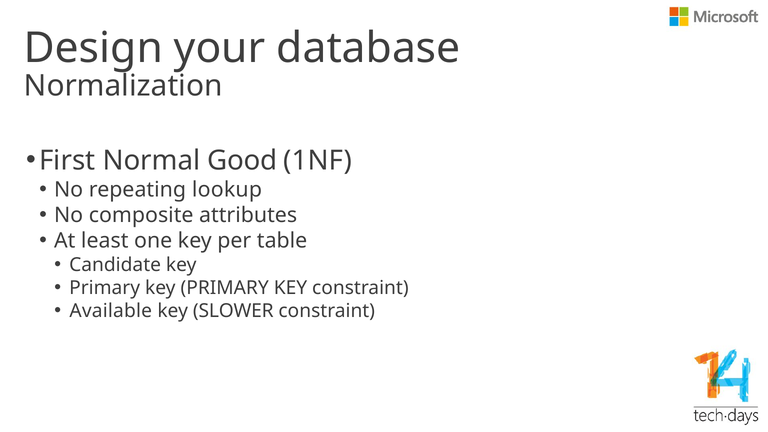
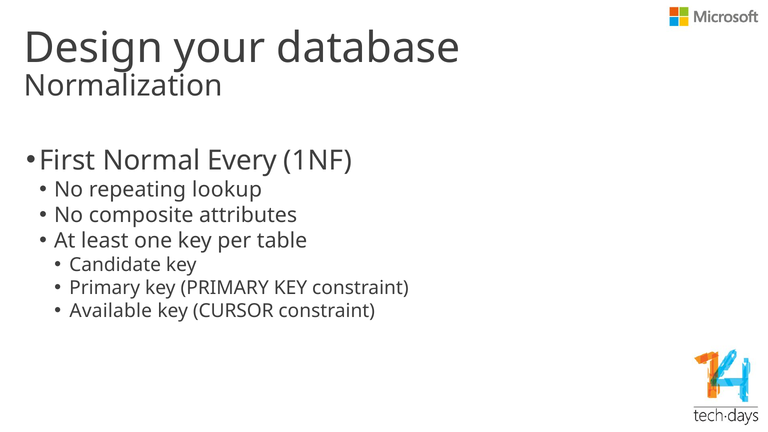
Good: Good -> Every
SLOWER: SLOWER -> CURSOR
